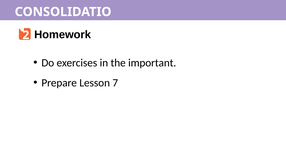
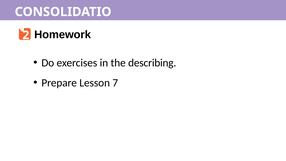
important: important -> describing
